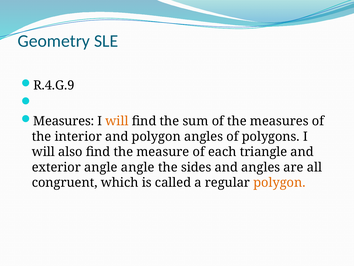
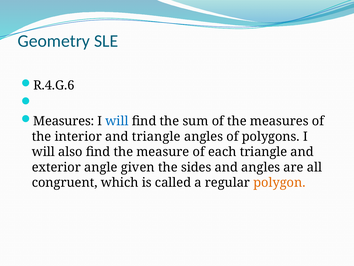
R.4.G.9: R.4.G.9 -> R.4.G.6
will at (117, 121) colour: orange -> blue
and polygon: polygon -> triangle
angle angle: angle -> given
